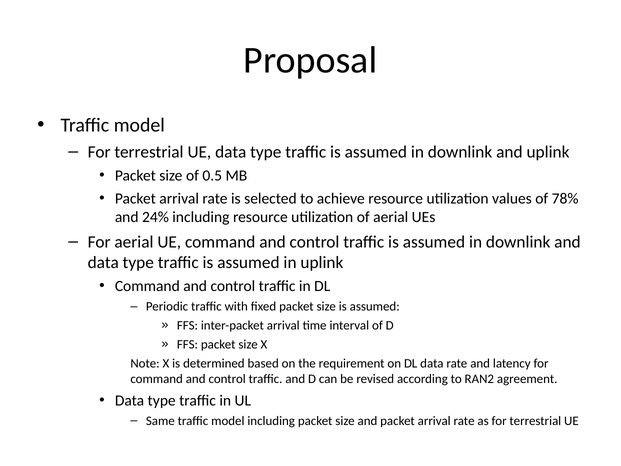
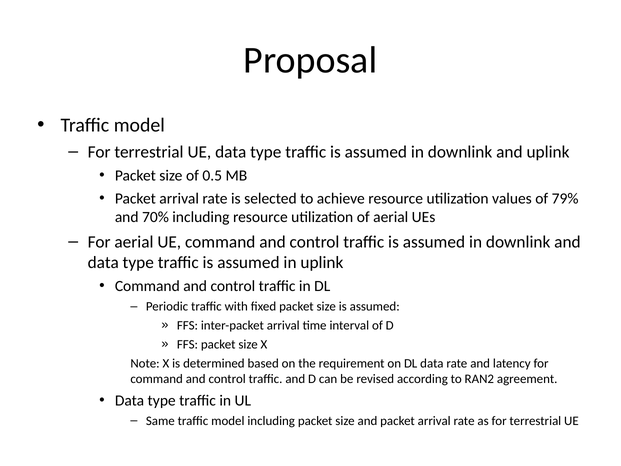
78%: 78% -> 79%
24%: 24% -> 70%
